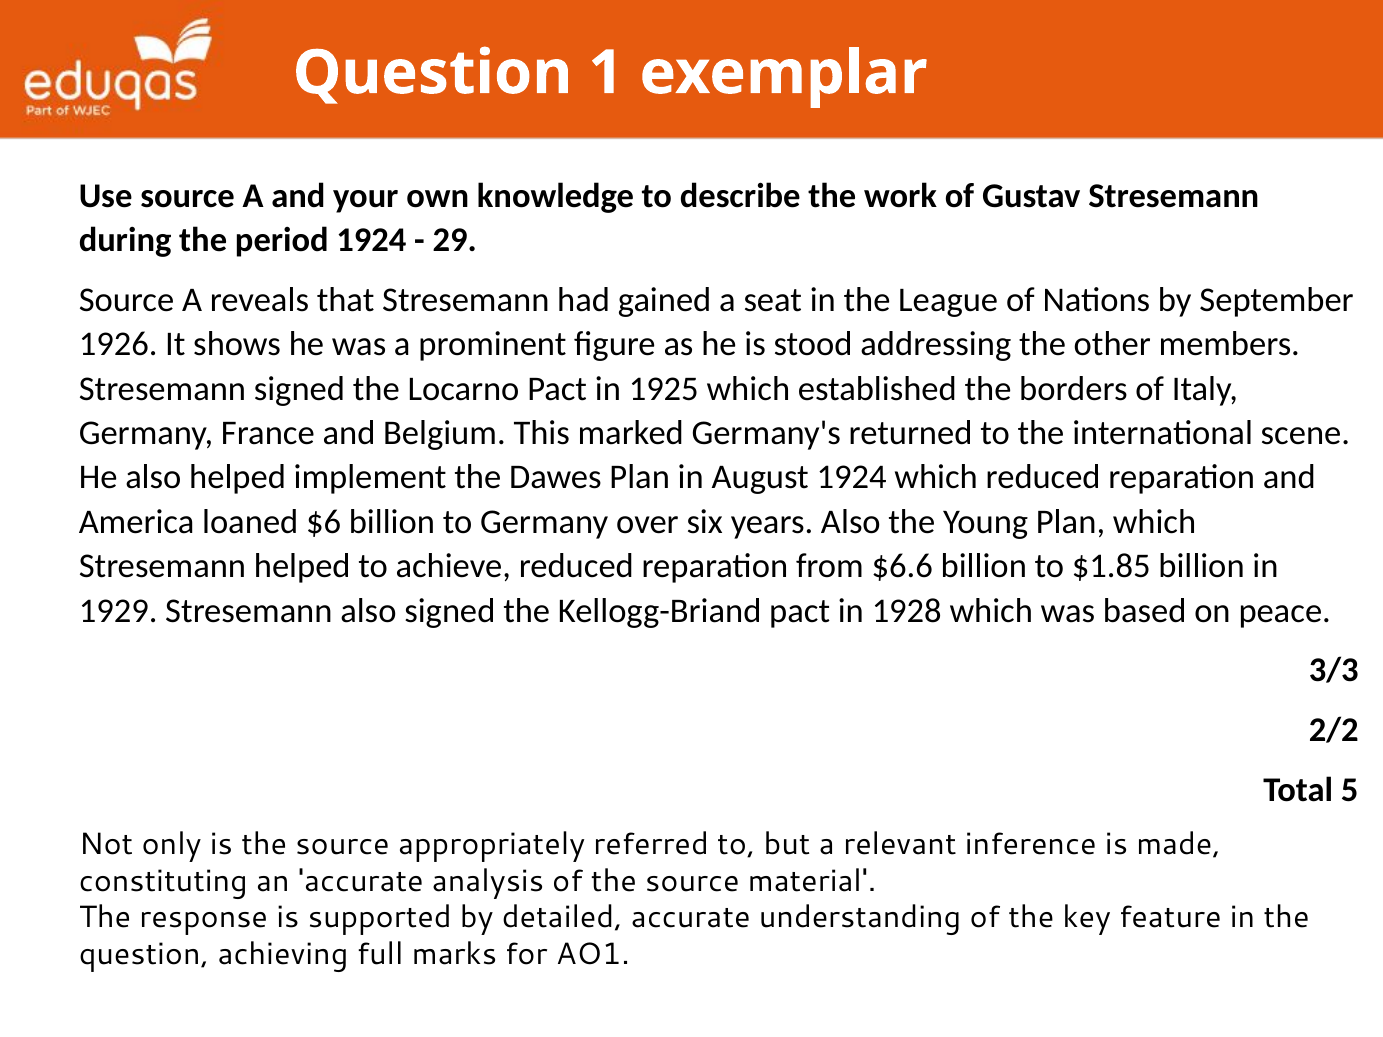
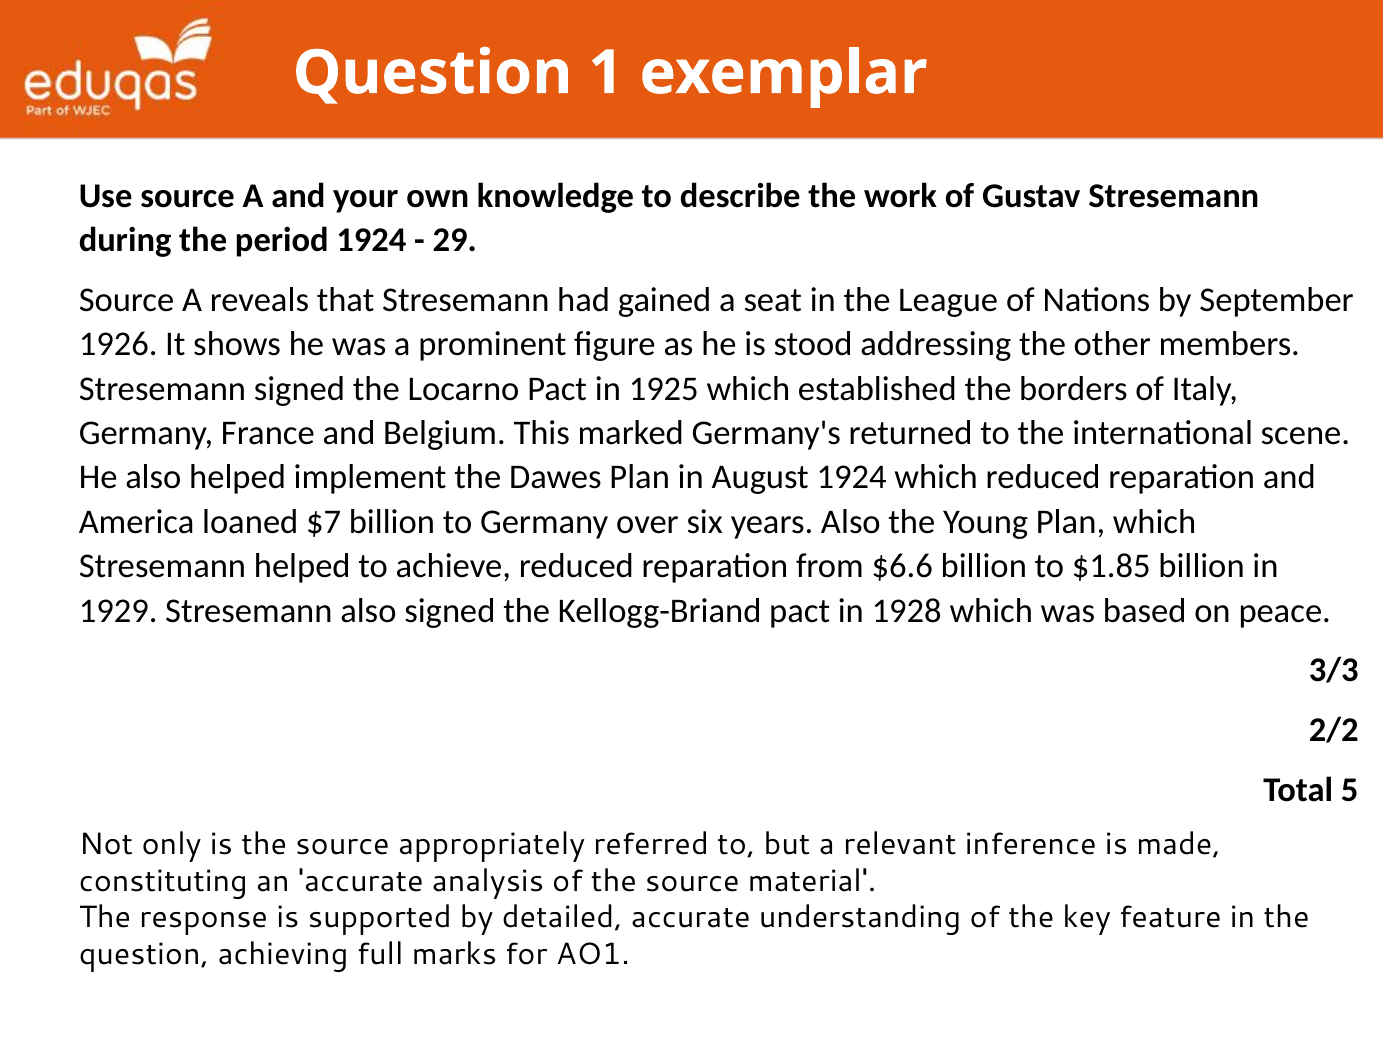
$6: $6 -> $7
